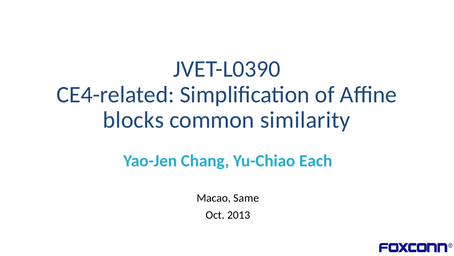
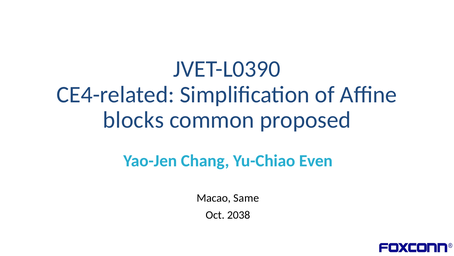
similarity: similarity -> proposed
Each: Each -> Even
2013: 2013 -> 2038
